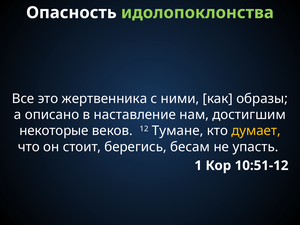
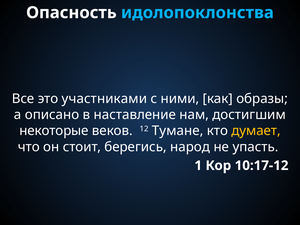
идолопоклонства colour: light green -> light blue
жертвенника: жертвенника -> участниками
бесам: бесам -> народ
10:51-12: 10:51-12 -> 10:17-12
